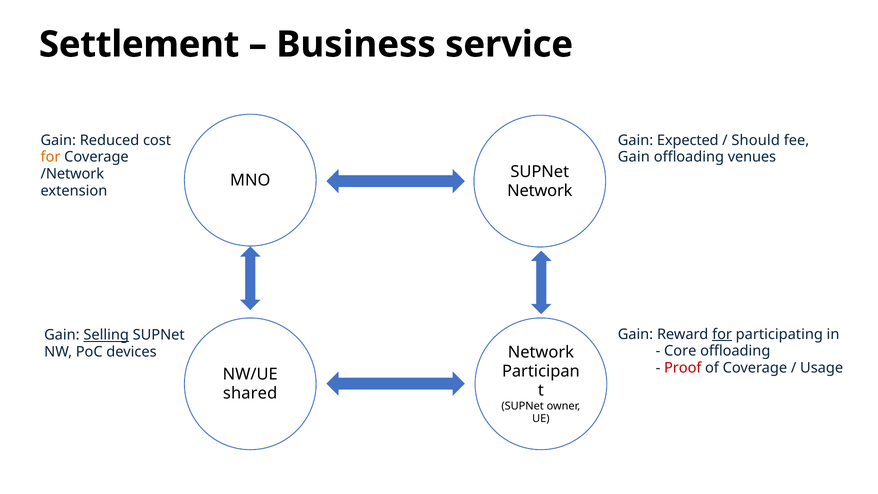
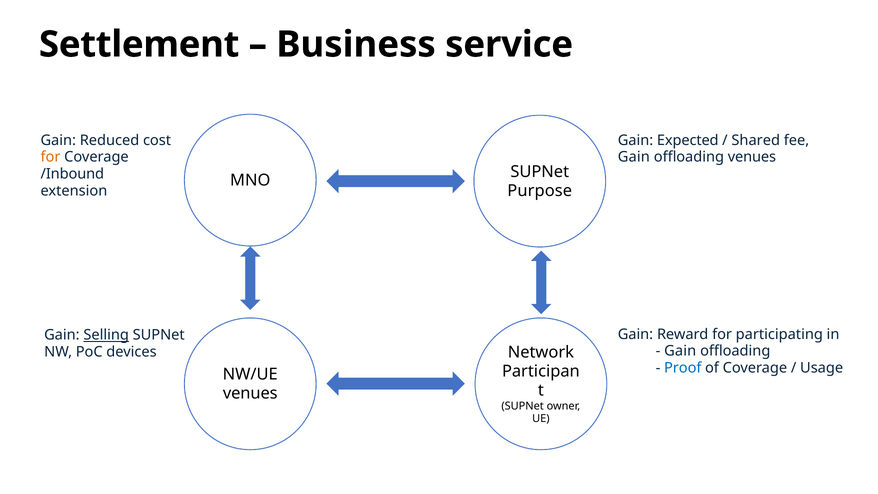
Should: Should -> Shared
/Network: /Network -> /Inbound
Network at (540, 191): Network -> Purpose
for at (722, 334) underline: present -> none
Core at (680, 351): Core -> Gain
Proof colour: red -> blue
shared at (250, 393): shared -> venues
